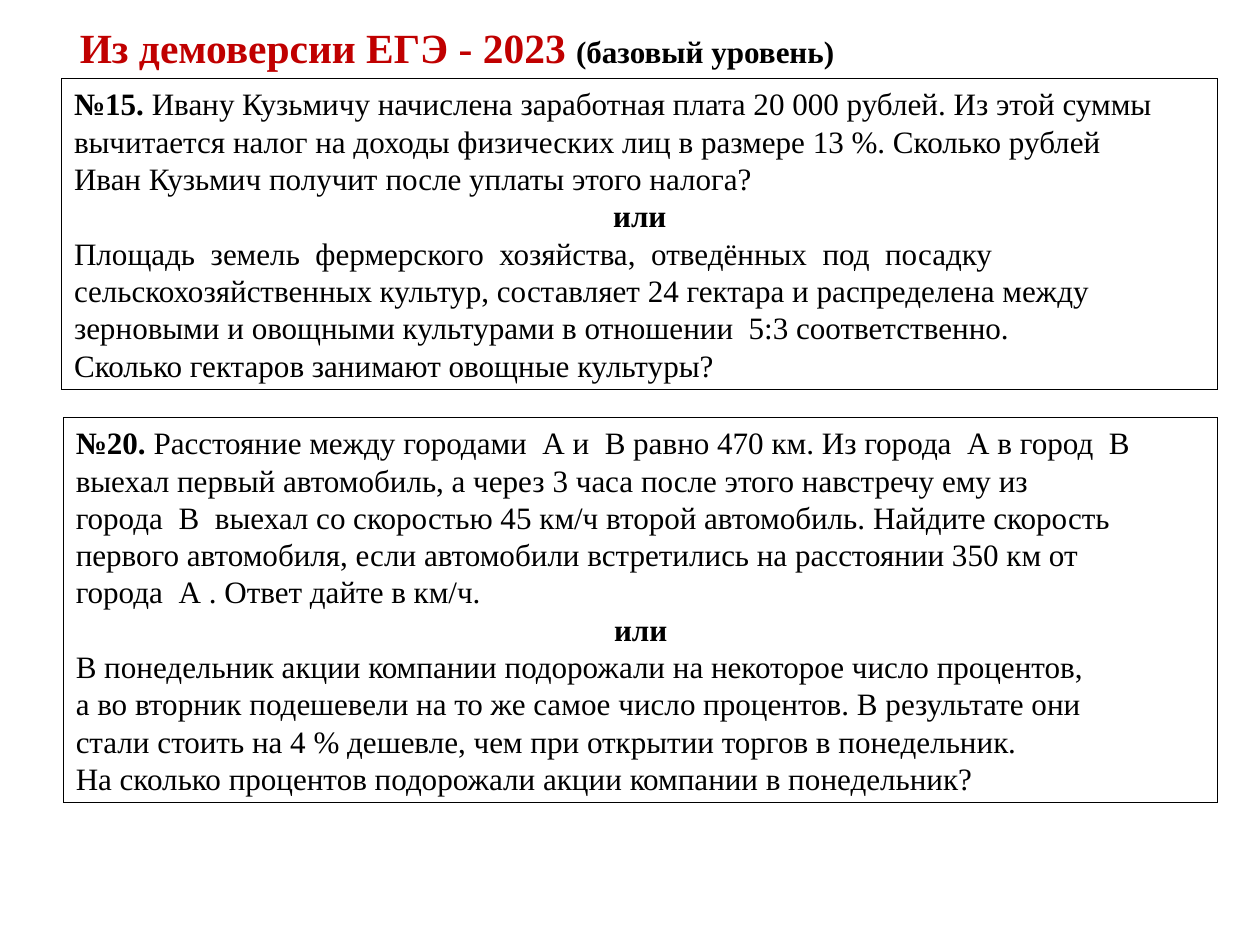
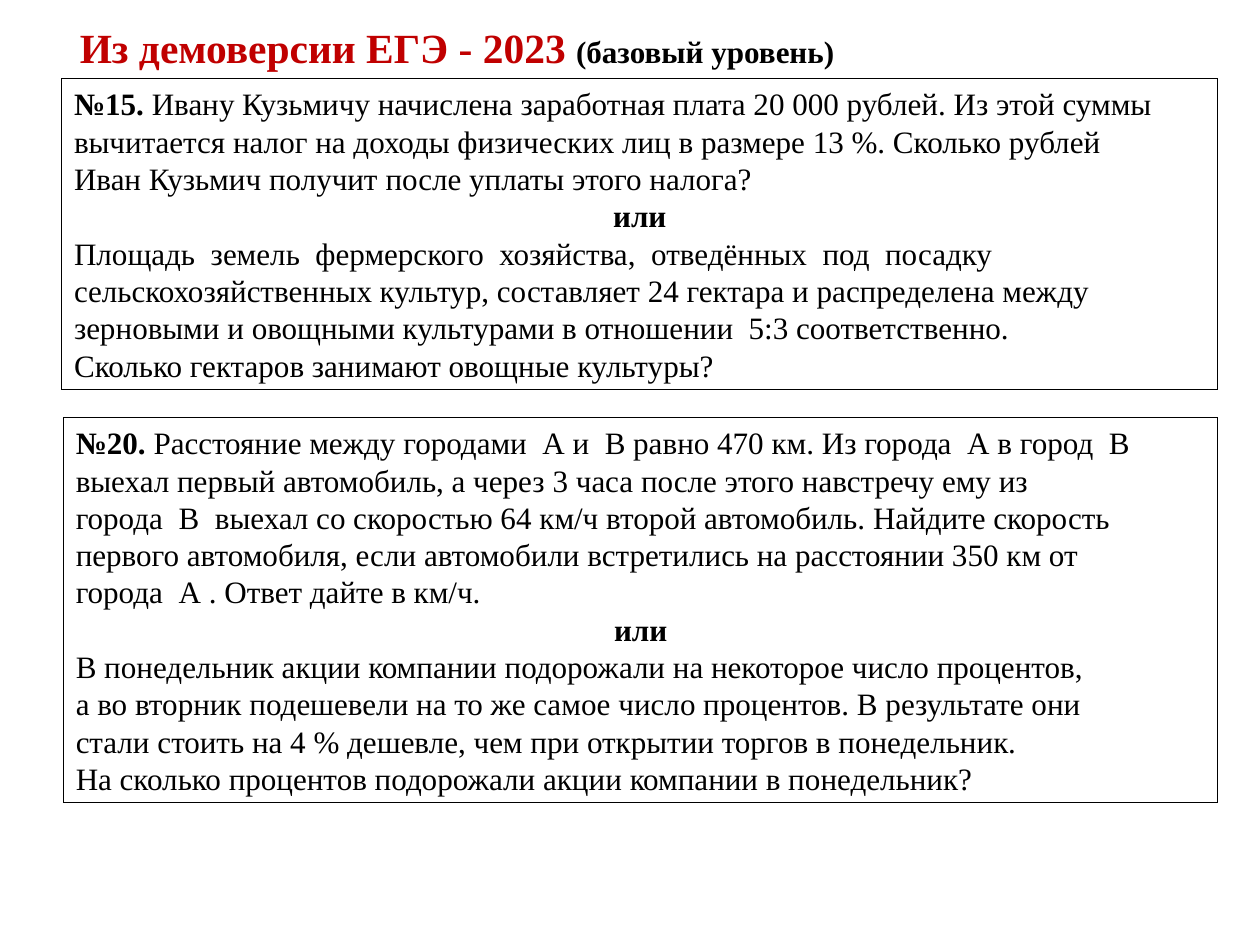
45: 45 -> 64
